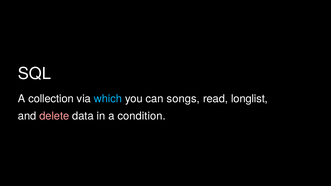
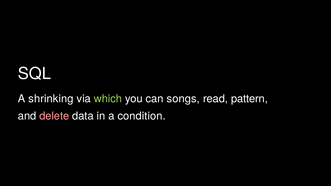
collection: collection -> shrinking
which colour: light blue -> light green
longlist: longlist -> pattern
